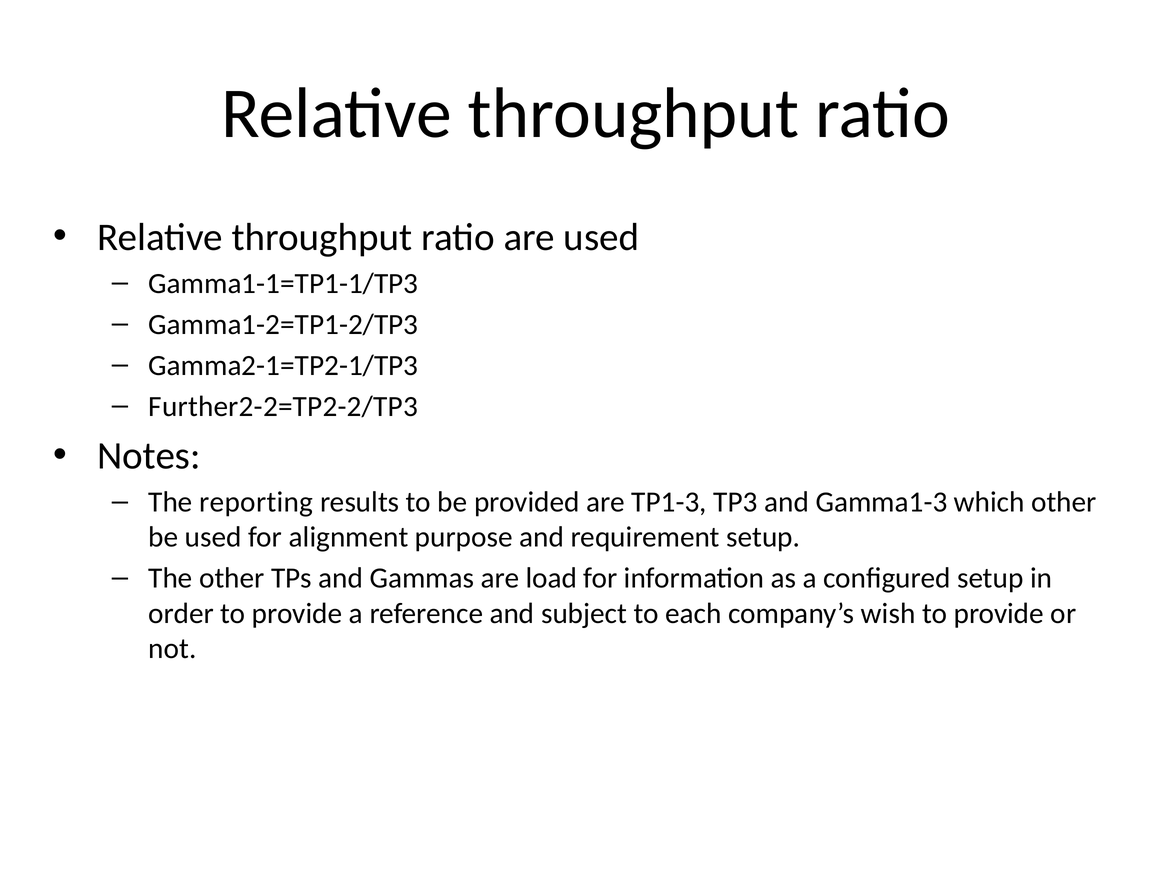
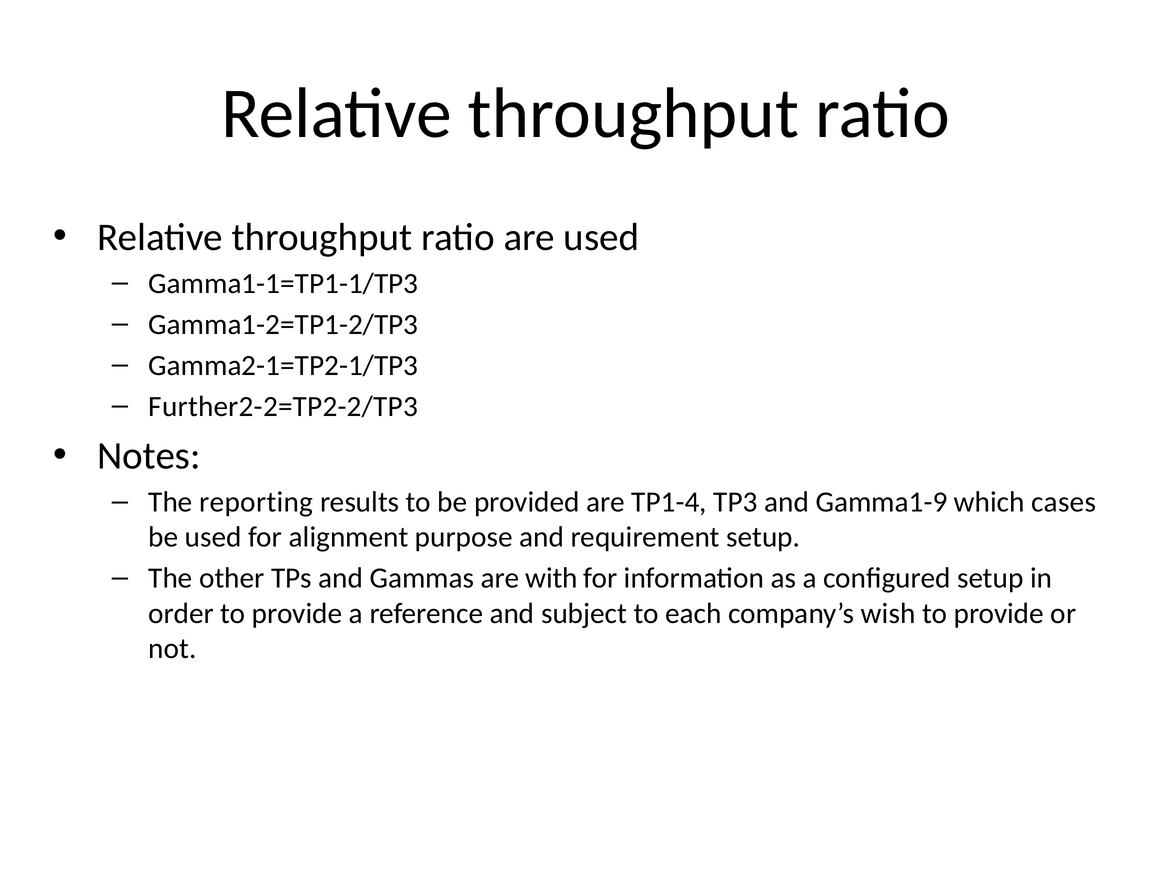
TP1-3: TP1-3 -> TP1-4
Gamma1-3: Gamma1-3 -> Gamma1-9
which other: other -> cases
load: load -> with
